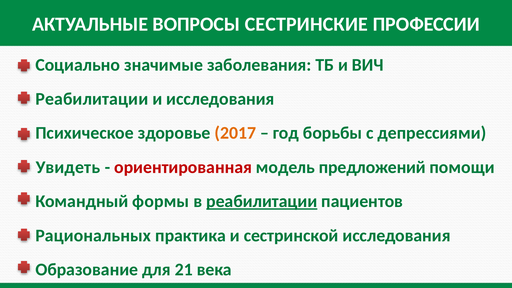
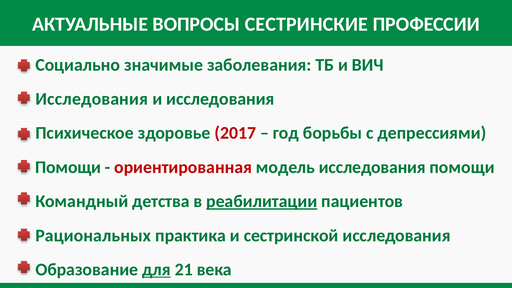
Реабилитации at (92, 99): Реабилитации -> Исследования
2017 colour: orange -> red
Увидеть at (68, 167): Увидеть -> Помощи
модель предложений: предложений -> исследования
формы: формы -> детства
для underline: none -> present
